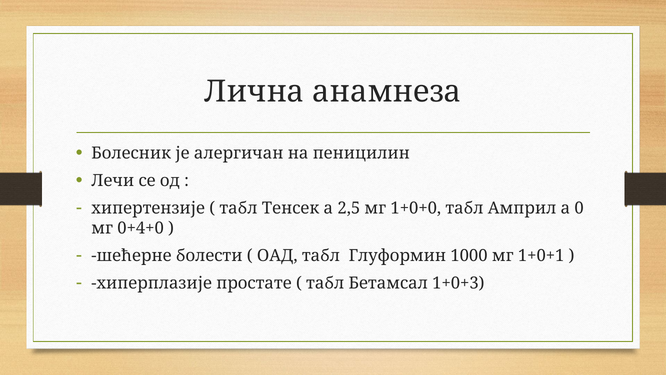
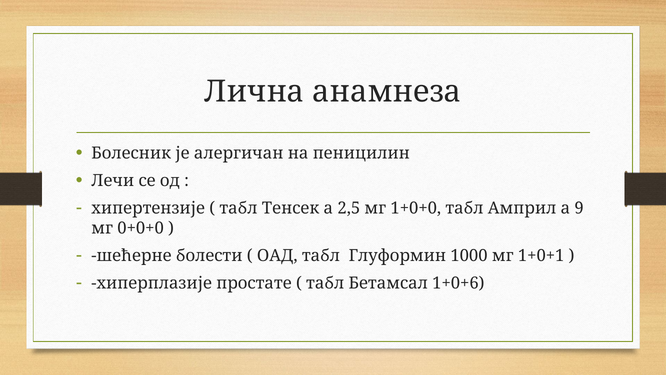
0: 0 -> 9
0+4+0: 0+4+0 -> 0+0+0
1+0+3: 1+0+3 -> 1+0+6
